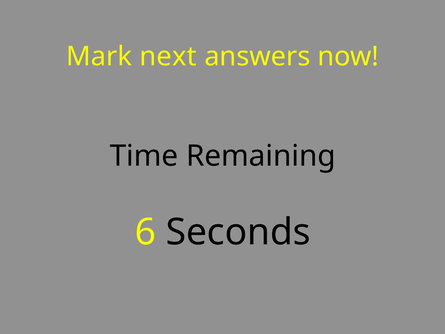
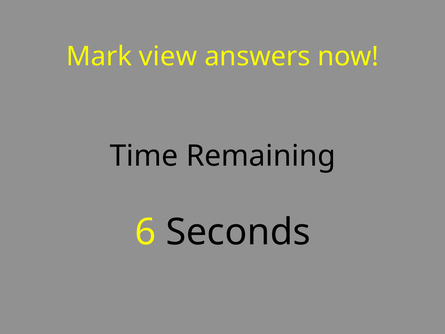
next: next -> view
